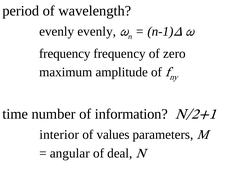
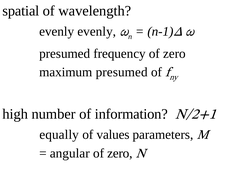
period: period -> spatial
frequency at (65, 54): frequency -> presumed
maximum amplitude: amplitude -> presumed
time: time -> high
interior: interior -> equally
deal at (120, 153): deal -> zero
